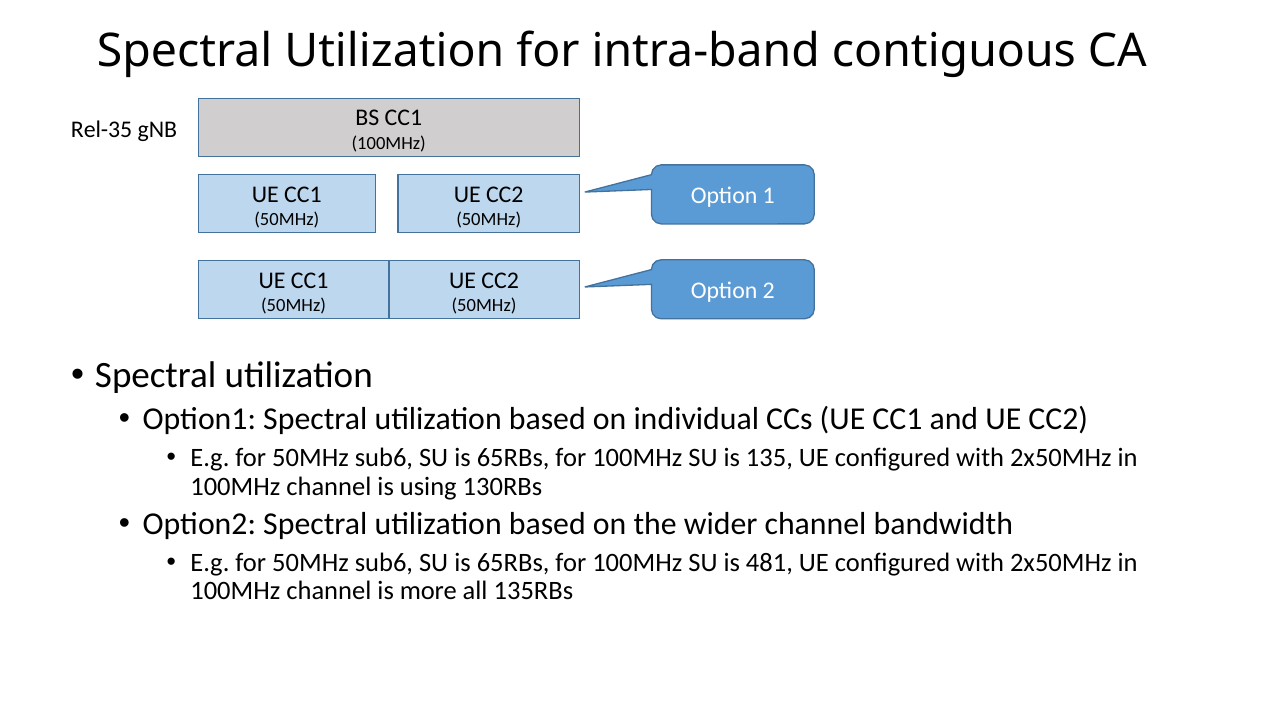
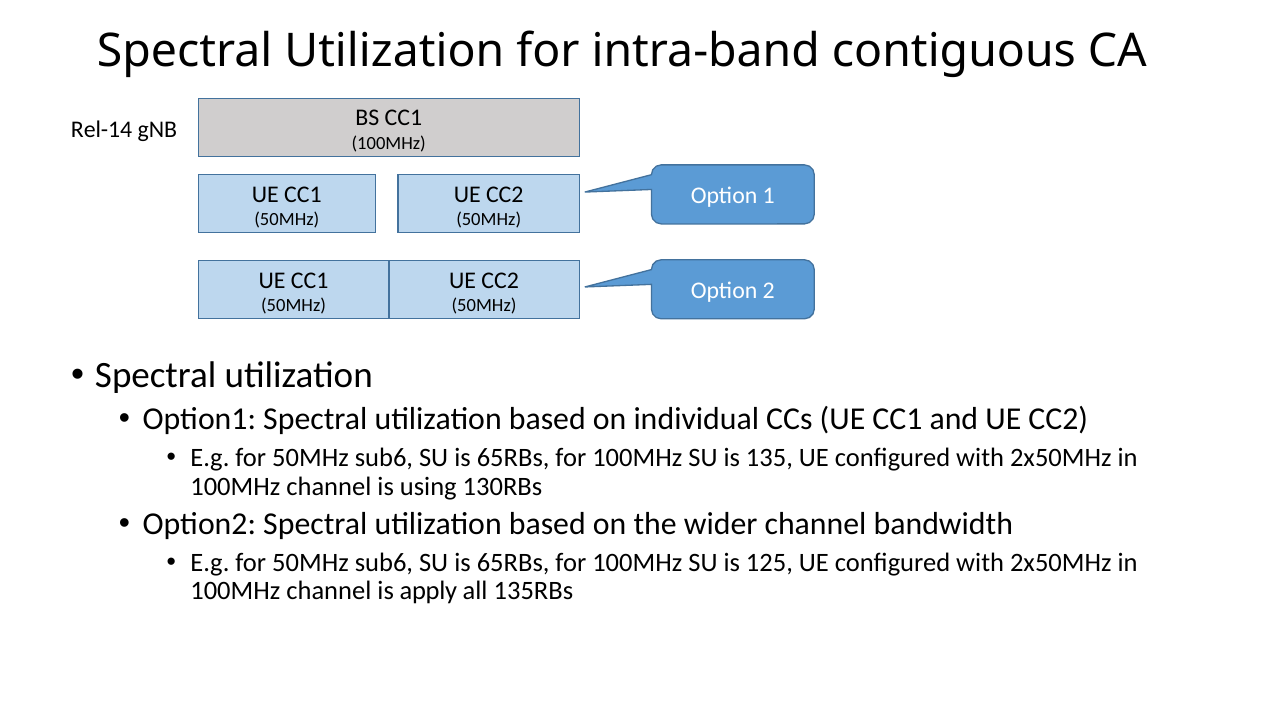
Rel-35: Rel-35 -> Rel-14
481: 481 -> 125
more: more -> apply
